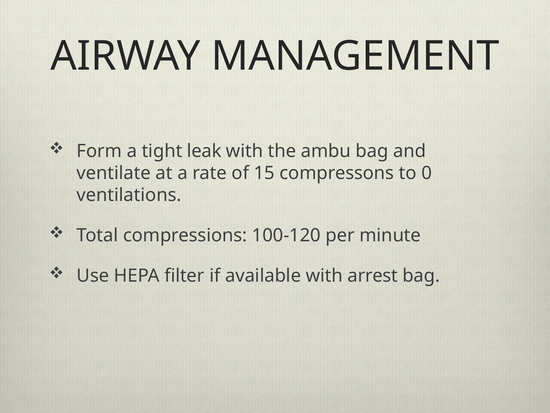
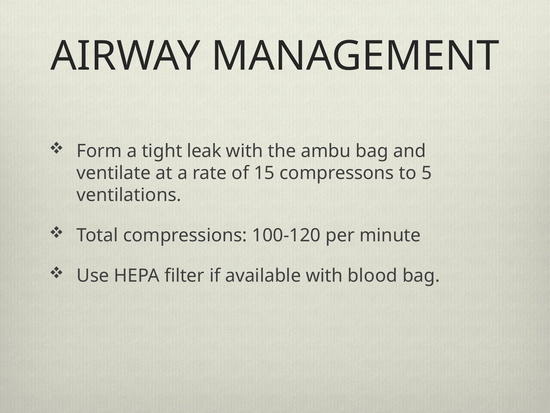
0: 0 -> 5
arrest: arrest -> blood
